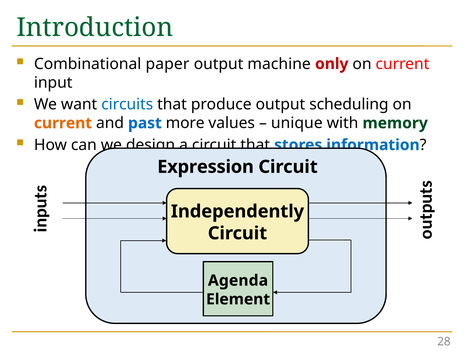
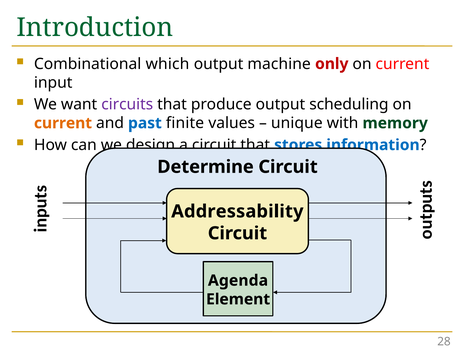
paper: paper -> which
circuits colour: blue -> purple
more: more -> finite
Expression: Expression -> Determine
Independently: Independently -> Addressability
